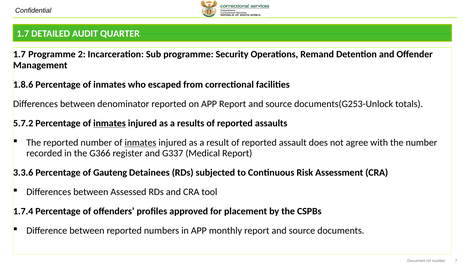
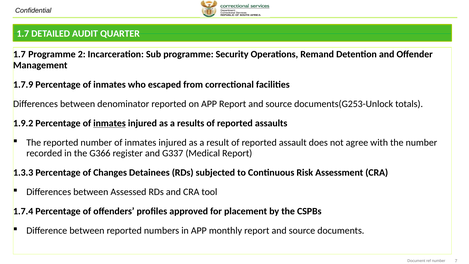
1.8.6: 1.8.6 -> 1.7.9
5.7.2: 5.7.2 -> 1.9.2
inmates at (140, 143) underline: present -> none
3.3.6: 3.3.6 -> 1.3.3
Gauteng: Gauteng -> Changes
